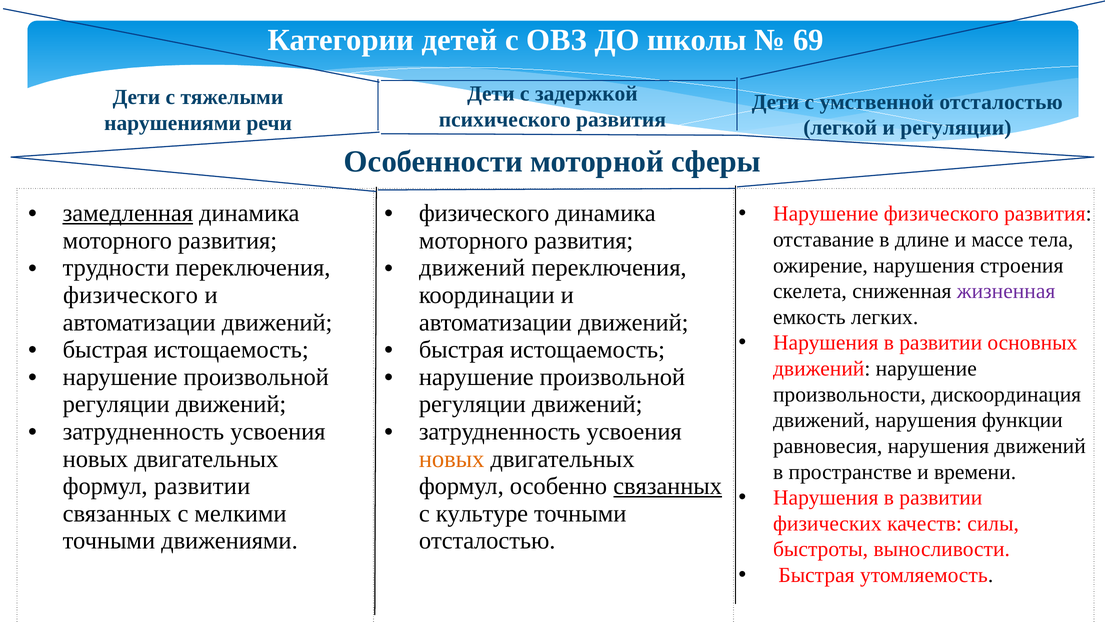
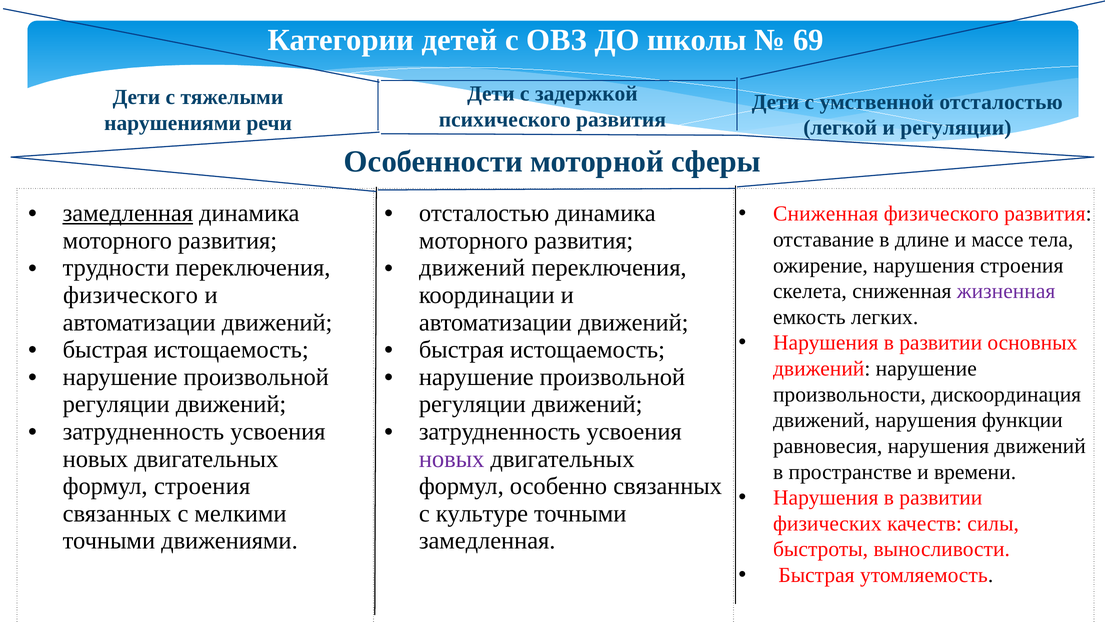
физического at (484, 213): физического -> отсталостью
Нарушение at (826, 214): Нарушение -> Сниженная
новых at (452, 459) colour: orange -> purple
формул развитии: развитии -> строения
связанных at (668, 486) underline: present -> none
отсталостью at (487, 540): отсталостью -> замедленная
